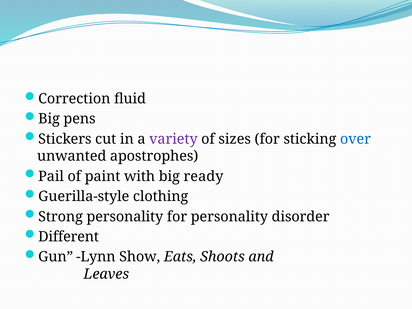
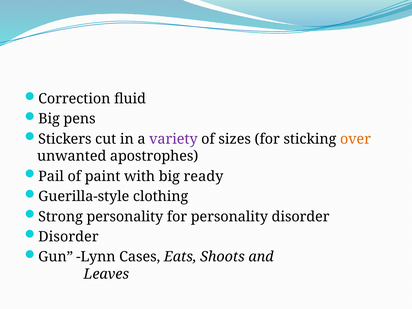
over colour: blue -> orange
Different at (69, 237): Different -> Disorder
Show: Show -> Cases
